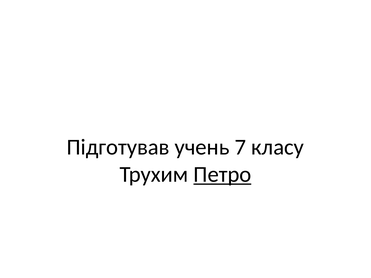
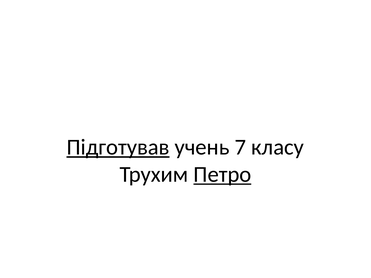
Підготував underline: none -> present
